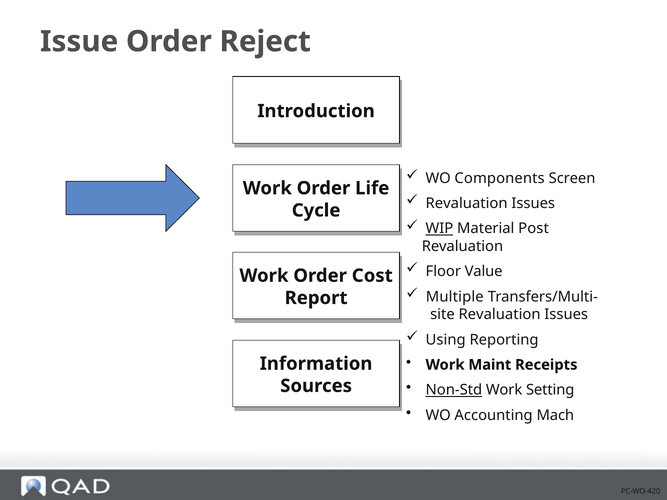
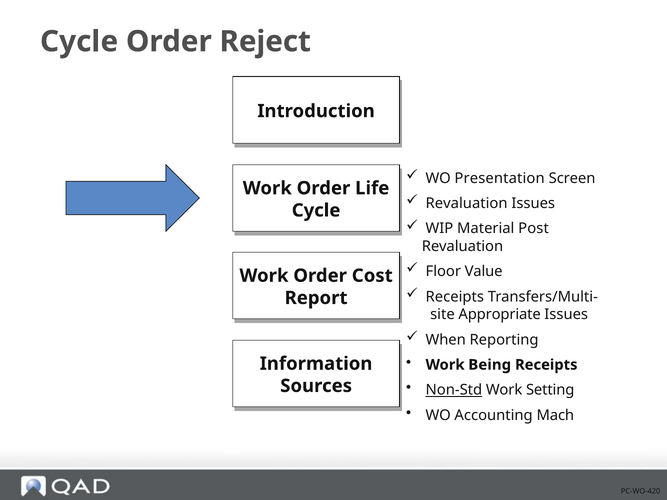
Issue at (79, 42): Issue -> Cycle
Components: Components -> Presentation
WIP underline: present -> none
Multiple at (455, 297): Multiple -> Receipts
site Revaluation: Revaluation -> Appropriate
Using: Using -> When
Maint: Maint -> Being
